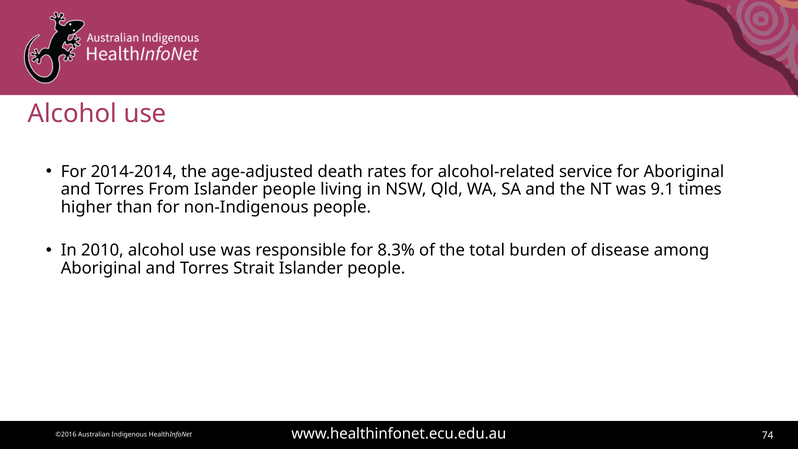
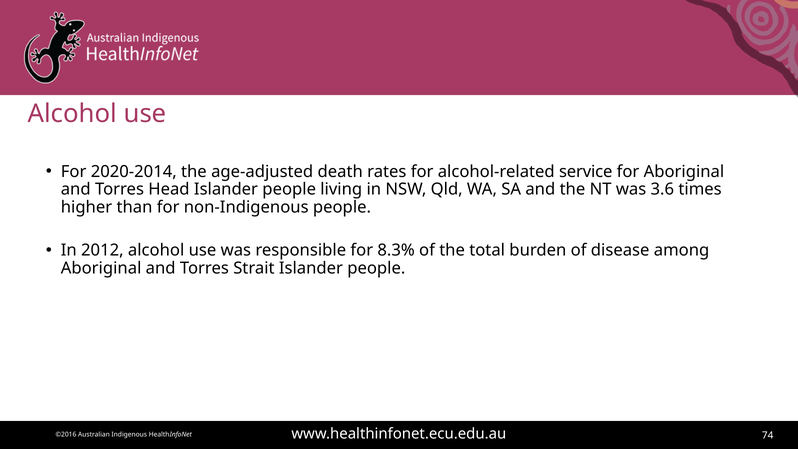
2014-2014: 2014-2014 -> 2020-2014
From: From -> Head
9.1: 9.1 -> 3.6
2010: 2010 -> 2012
